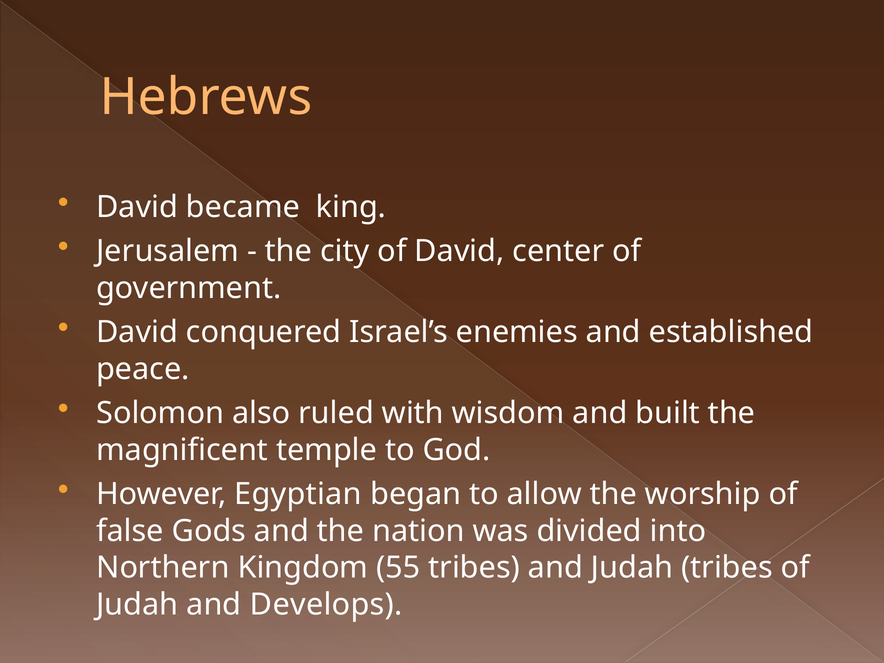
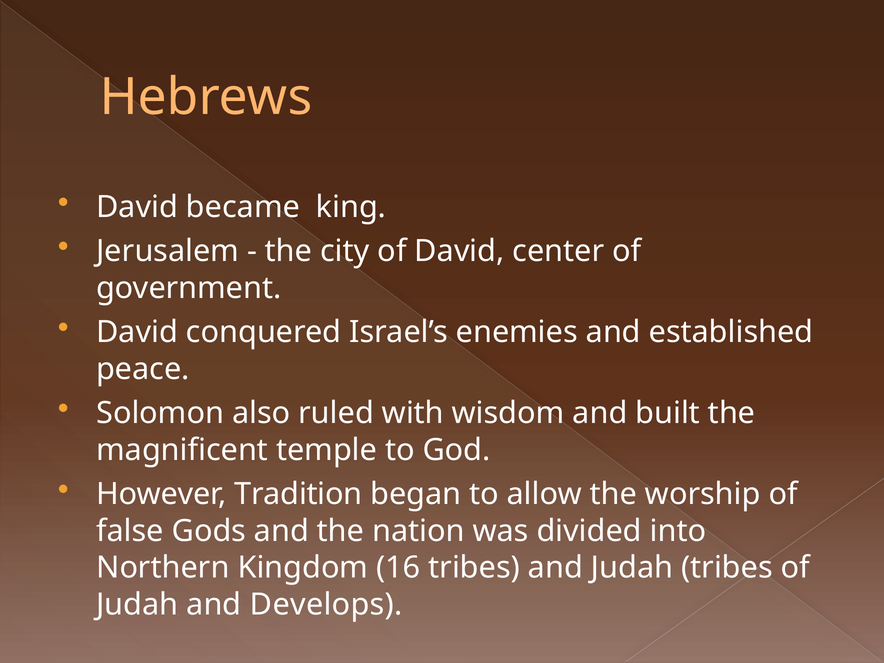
Egyptian: Egyptian -> Tradition
55: 55 -> 16
